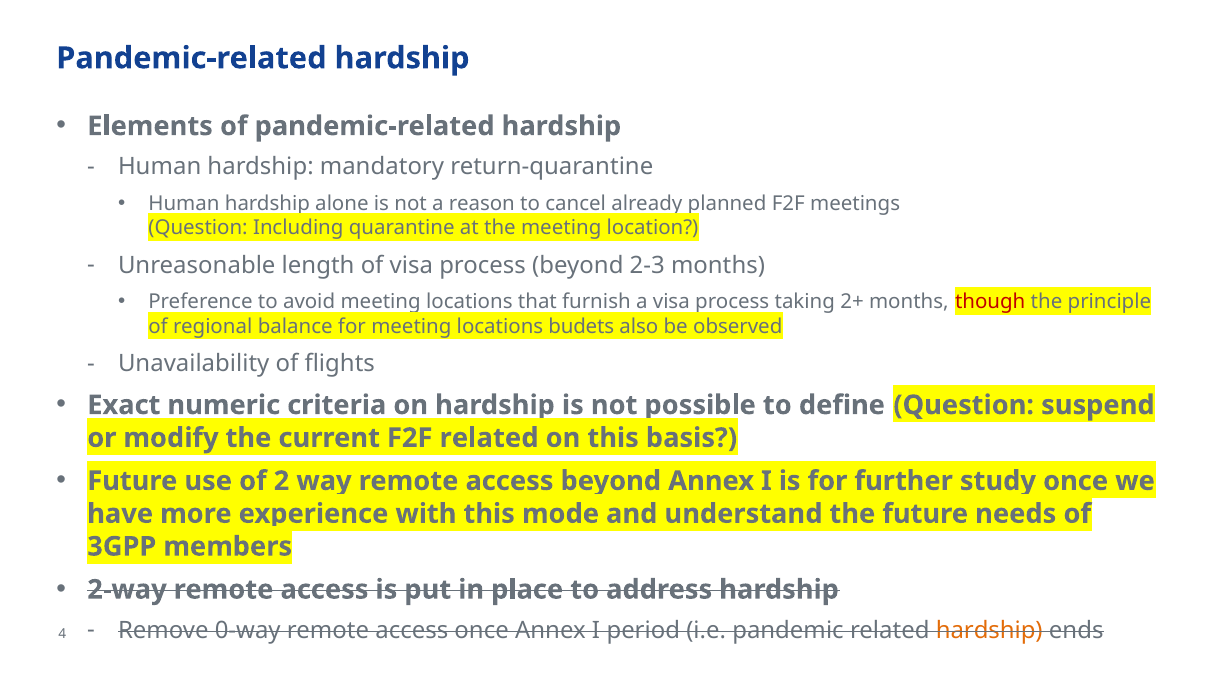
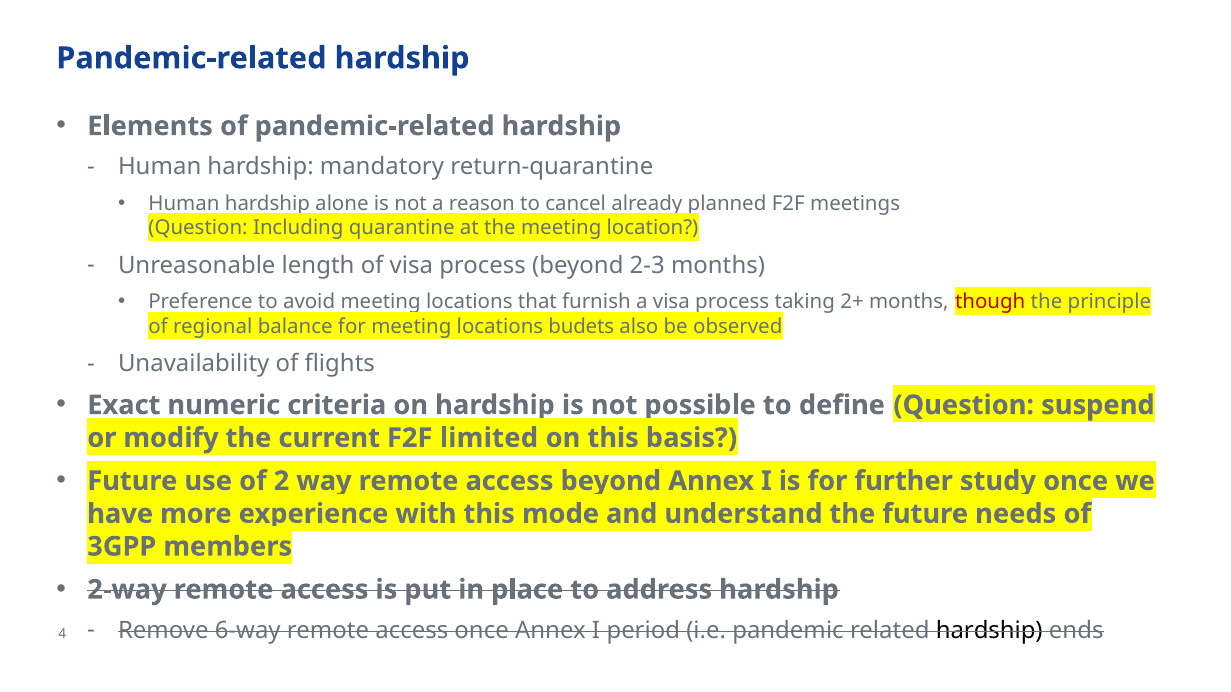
F2F related: related -> limited
0-way: 0-way -> 6-way
hardship at (989, 631) colour: orange -> black
